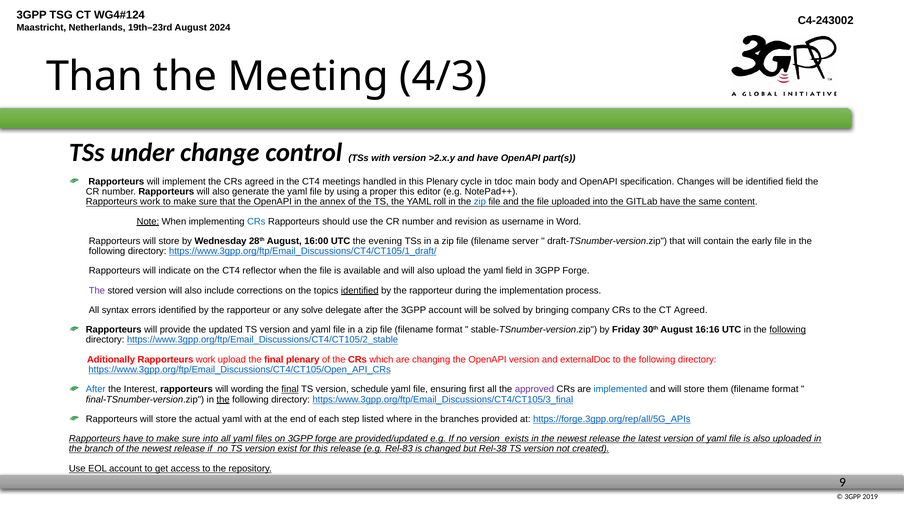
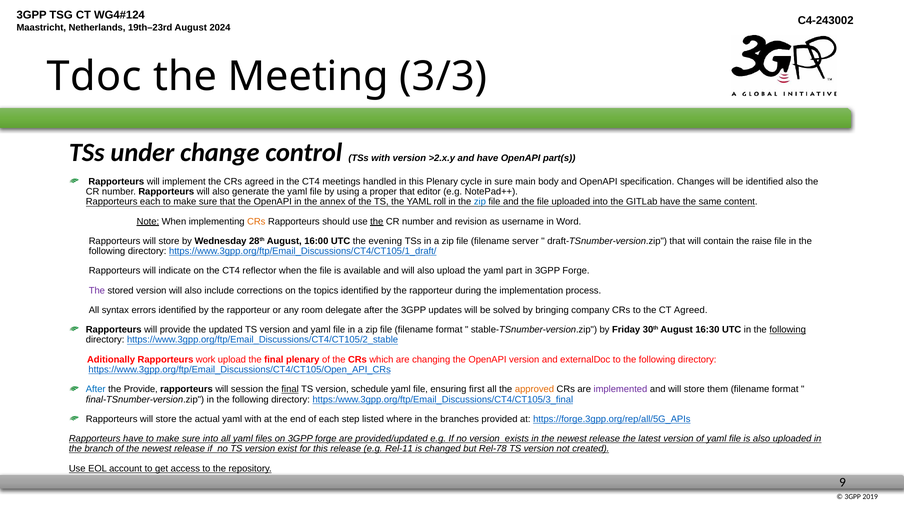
Than: Than -> Tdoc
4/3: 4/3 -> 3/3
in tdoc: tdoc -> sure
identified field: field -> also
proper this: this -> that
work at (150, 202): work -> each
CRs at (256, 222) colour: blue -> orange
the at (377, 222) underline: none -> present
early: early -> raise
yaml field: field -> part
identified at (360, 291) underline: present -> none
solve: solve -> room
3GPP account: account -> updates
16:16: 16:16 -> 16:30
the Interest: Interest -> Provide
wording: wording -> session
approved colour: purple -> orange
implemented colour: blue -> purple
the at (223, 400) underline: present -> none
Rel-83: Rel-83 -> Rel-11
Rel-38: Rel-38 -> Rel-78
